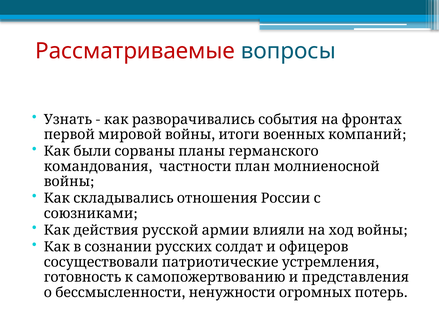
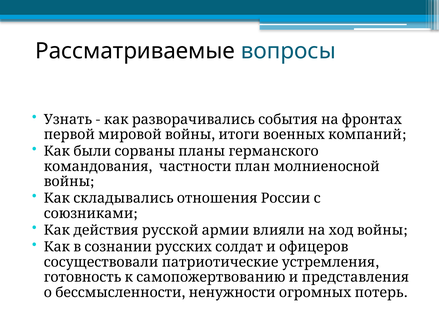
Рассматриваемые colour: red -> black
